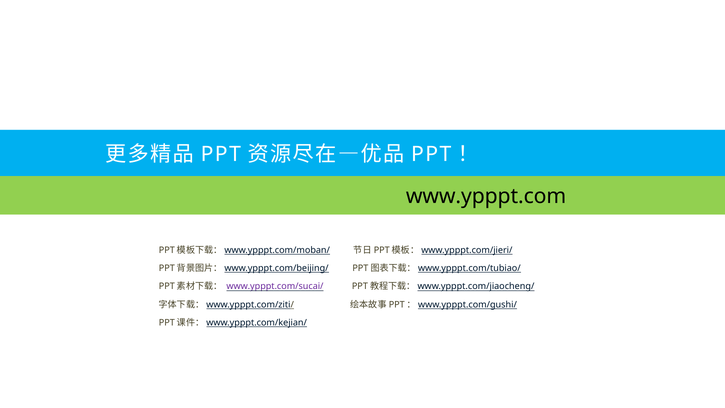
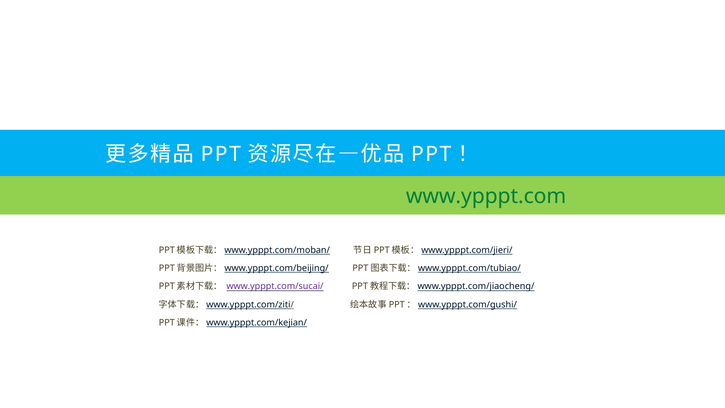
www.ypppt.com colour: black -> green
